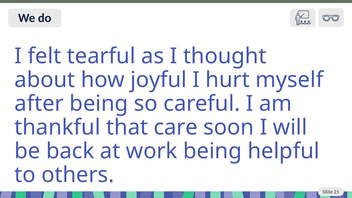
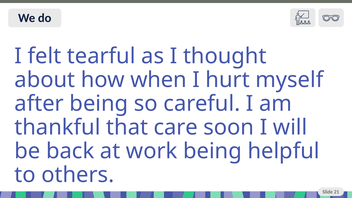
joyful: joyful -> when
